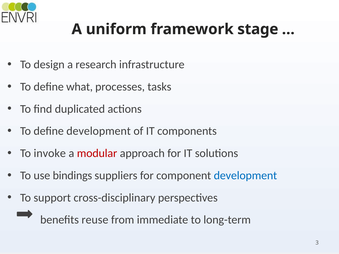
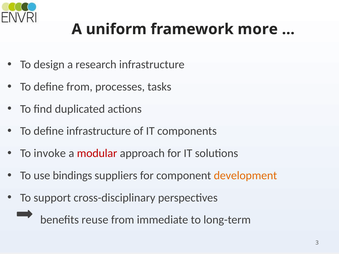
stage: stage -> more
define what: what -> from
define development: development -> infrastructure
development at (245, 176) colour: blue -> orange
